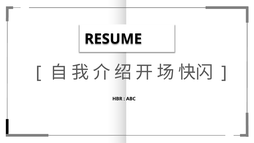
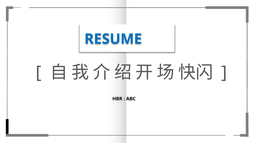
RESUME colour: black -> blue
